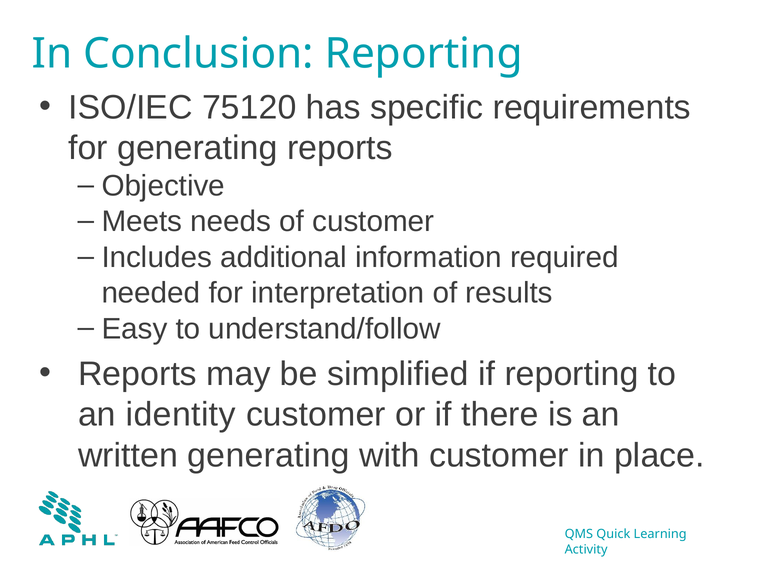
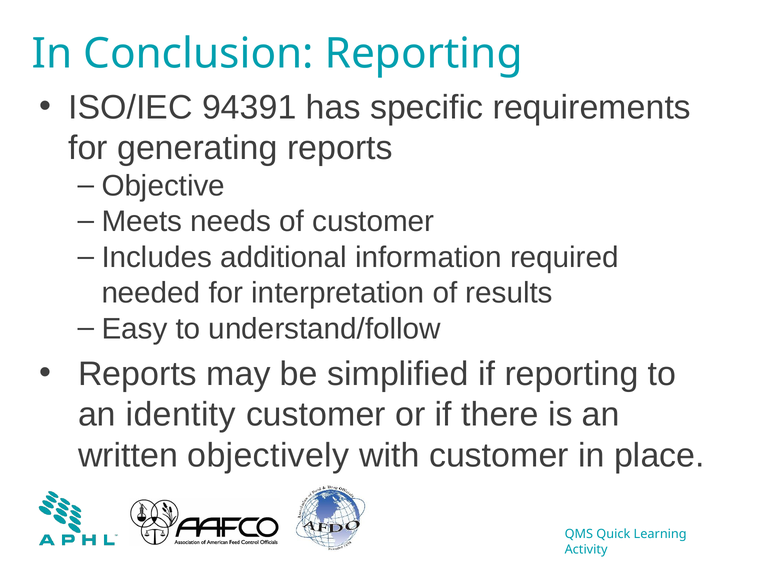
75120: 75120 -> 94391
written generating: generating -> objectively
